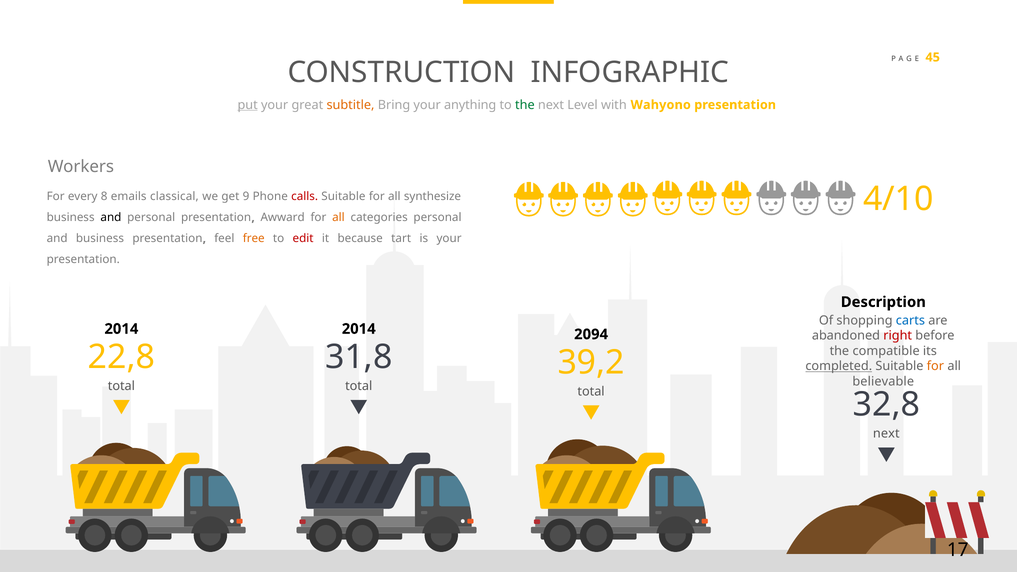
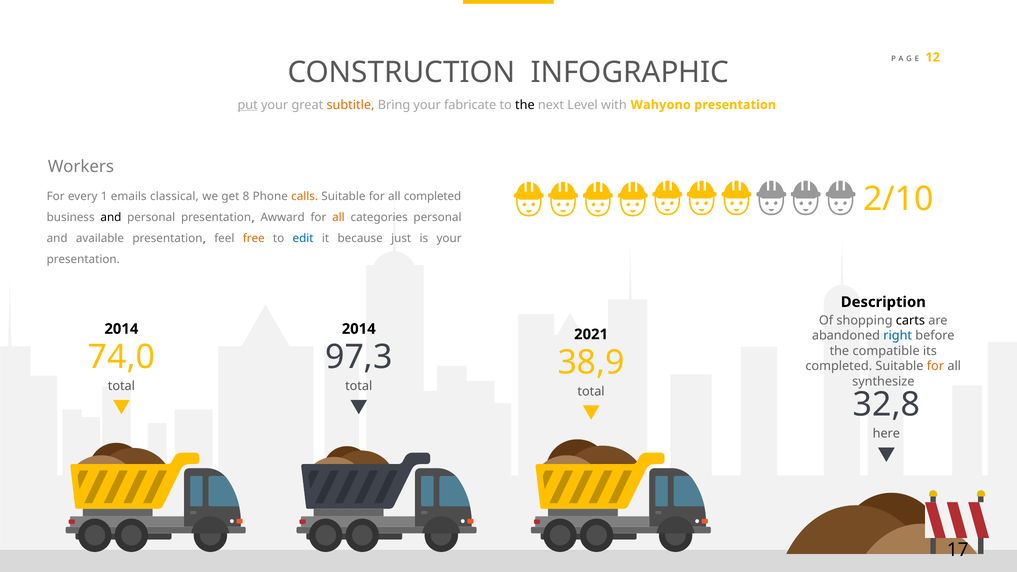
45: 45 -> 12
anything: anything -> fabricate
the at (525, 105) colour: green -> black
4/10: 4/10 -> 2/10
8: 8 -> 1
9: 9 -> 8
calls colour: red -> orange
all synthesize: synthesize -> completed
and business: business -> available
edit colour: red -> blue
tart: tart -> just
carts colour: blue -> black
2094: 2094 -> 2021
right colour: red -> blue
22,8: 22,8 -> 74,0
31,8: 31,8 -> 97,3
39,2: 39,2 -> 38,9
completed at (839, 366) underline: present -> none
believable: believable -> synthesize
next at (886, 434): next -> here
